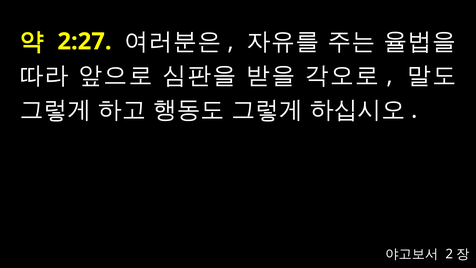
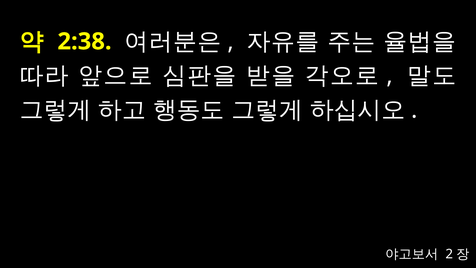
2:27: 2:27 -> 2:38
